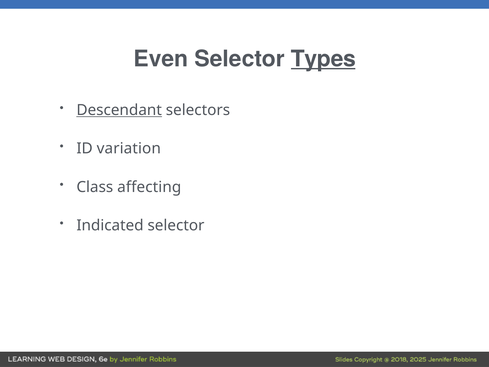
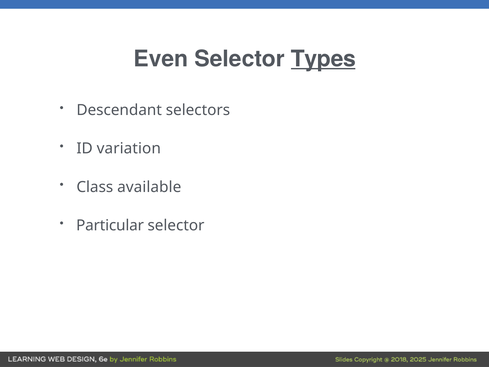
Descendant underline: present -> none
affecting: affecting -> available
Indicated: Indicated -> Particular
